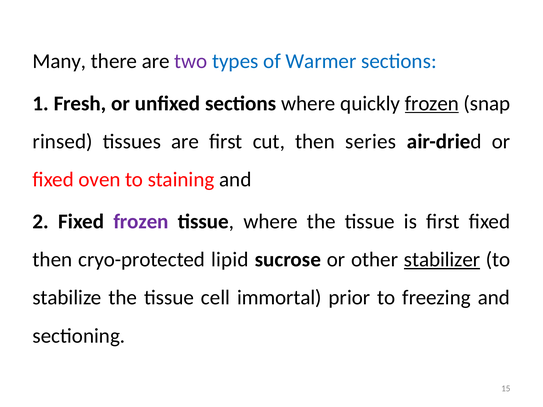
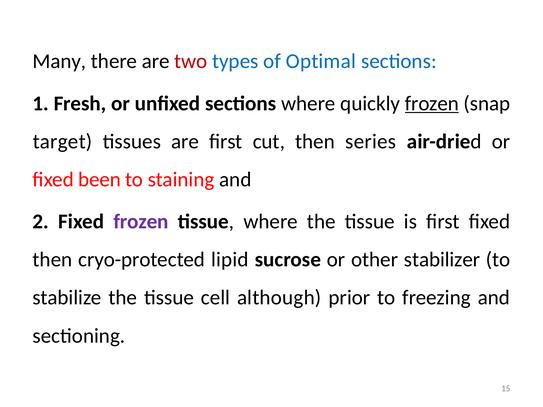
two colour: purple -> red
Warmer: Warmer -> Optimal
rinsed: rinsed -> target
oven: oven -> been
stabilizer underline: present -> none
immortal: immortal -> although
